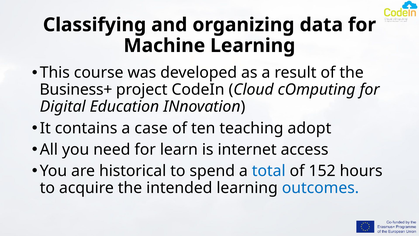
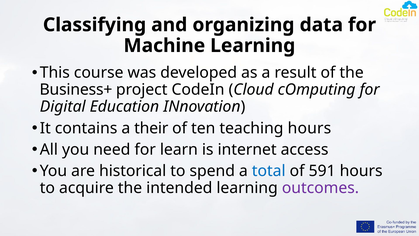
case: case -> their
teaching adopt: adopt -> hours
152: 152 -> 591
outcomes colour: blue -> purple
